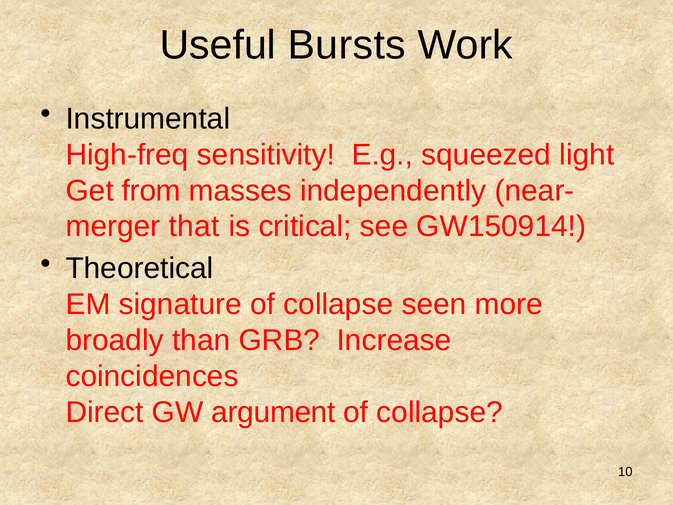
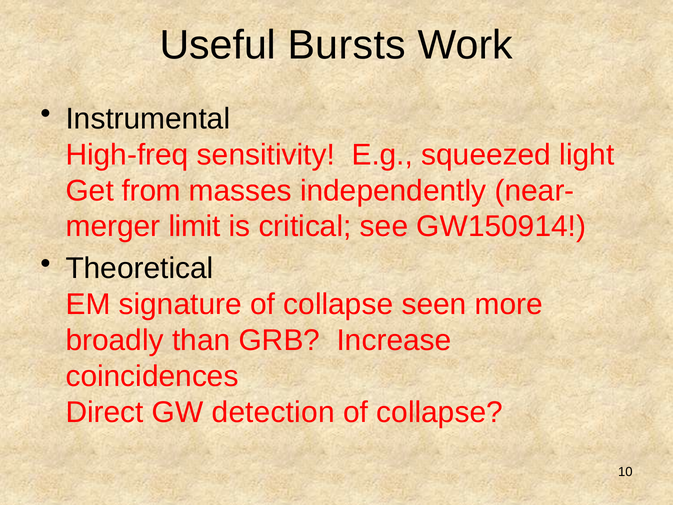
that: that -> limit
argument: argument -> detection
